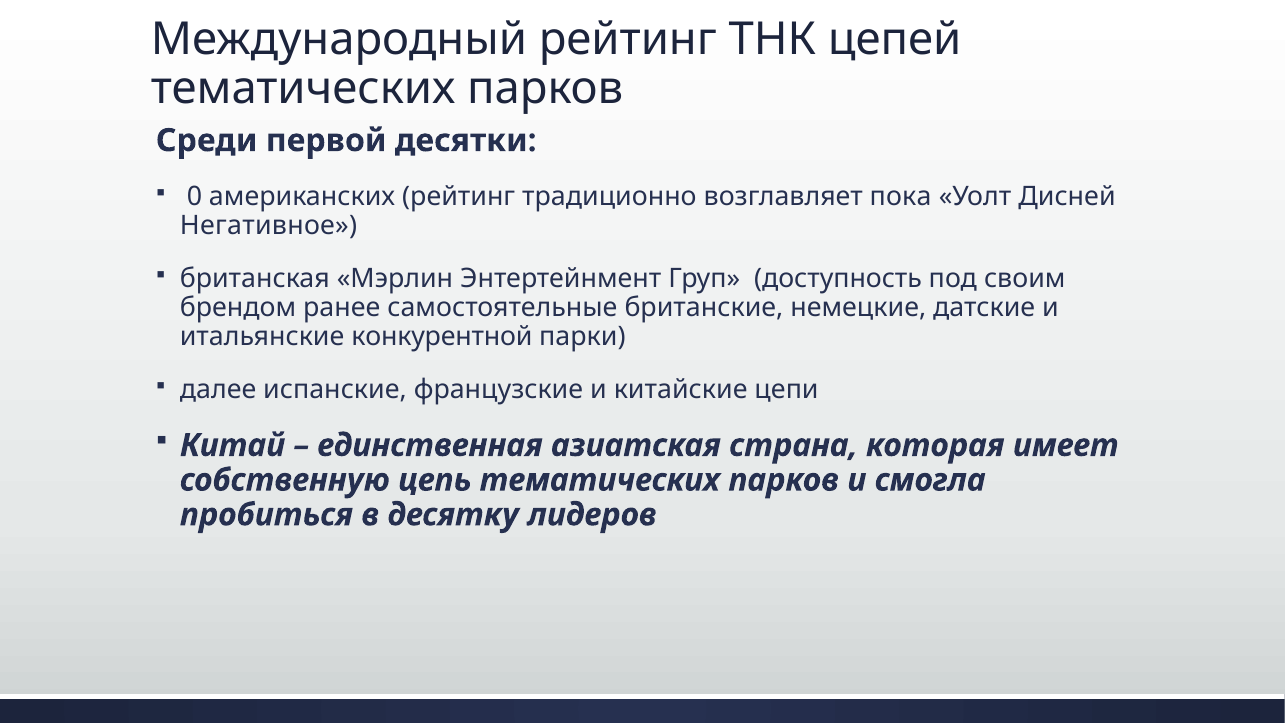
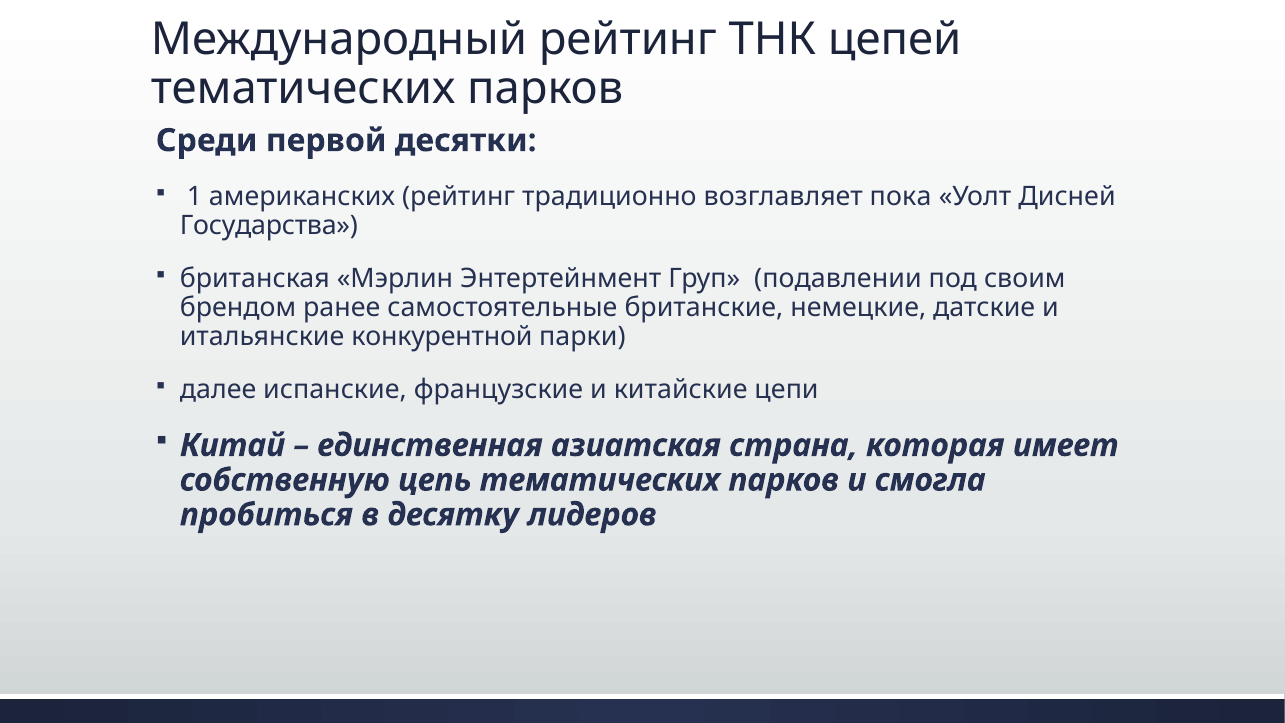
0: 0 -> 1
Негативное: Негативное -> Государства
доступность: доступность -> подавлении
